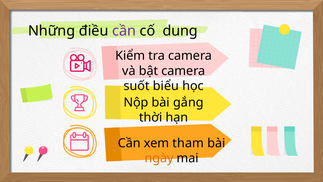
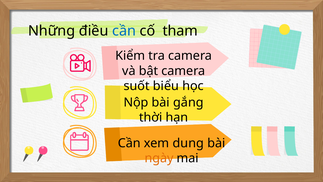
cần at (124, 31) colour: purple -> blue
dung: dung -> tham
tham: tham -> dung
